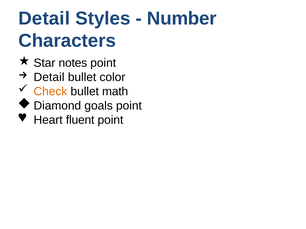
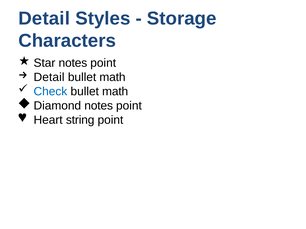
Number: Number -> Storage
color at (112, 77): color -> math
Check colour: orange -> blue
Diamond goals: goals -> notes
fluent: fluent -> string
